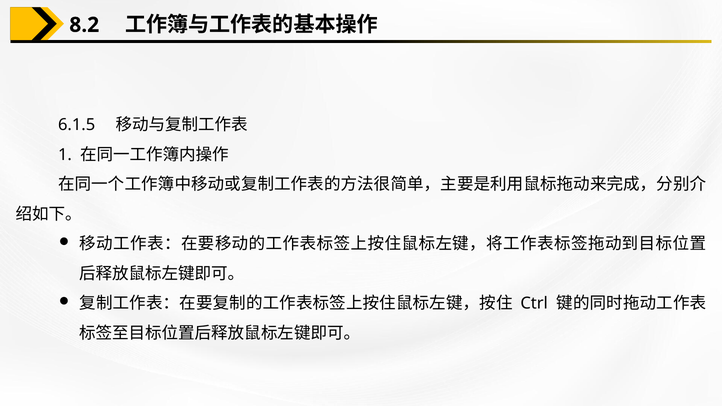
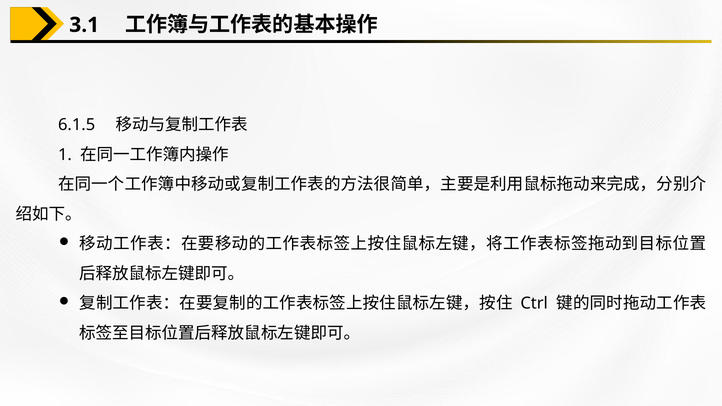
8.2: 8.2 -> 3.1
